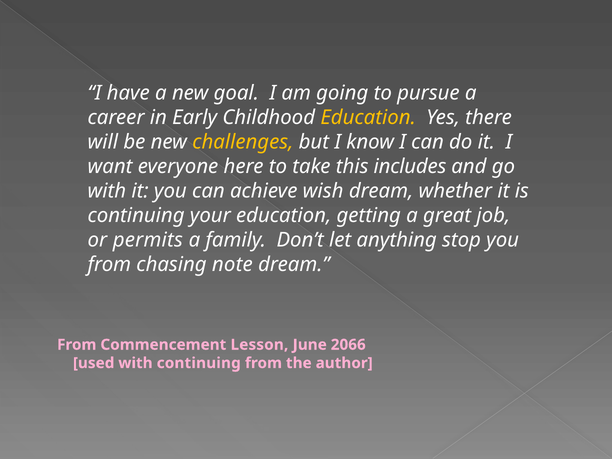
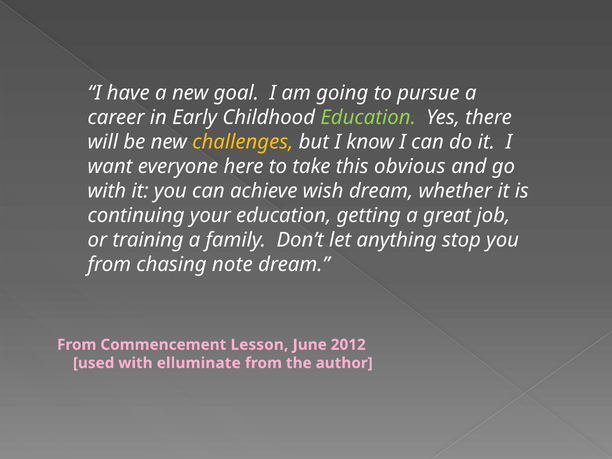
Education at (368, 118) colour: yellow -> light green
includes: includes -> obvious
permits: permits -> training
2066: 2066 -> 2012
with continuing: continuing -> elluminate
